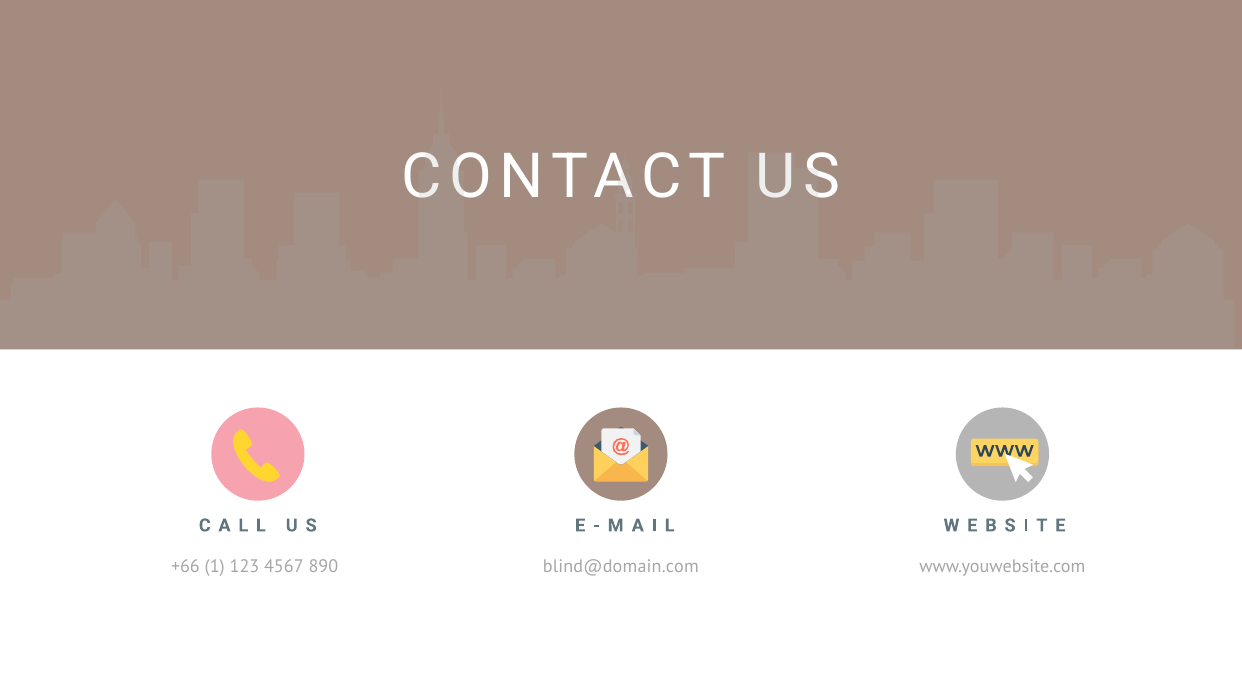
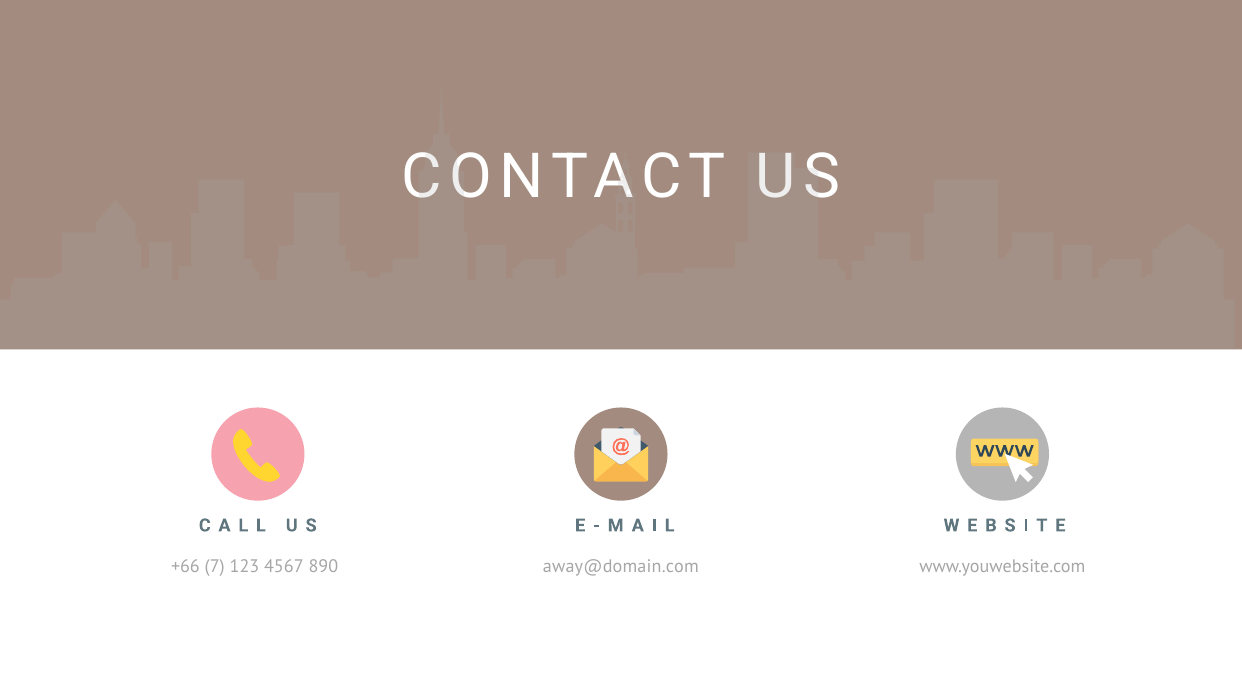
1: 1 -> 7
blind@domain.com: blind@domain.com -> away@domain.com
